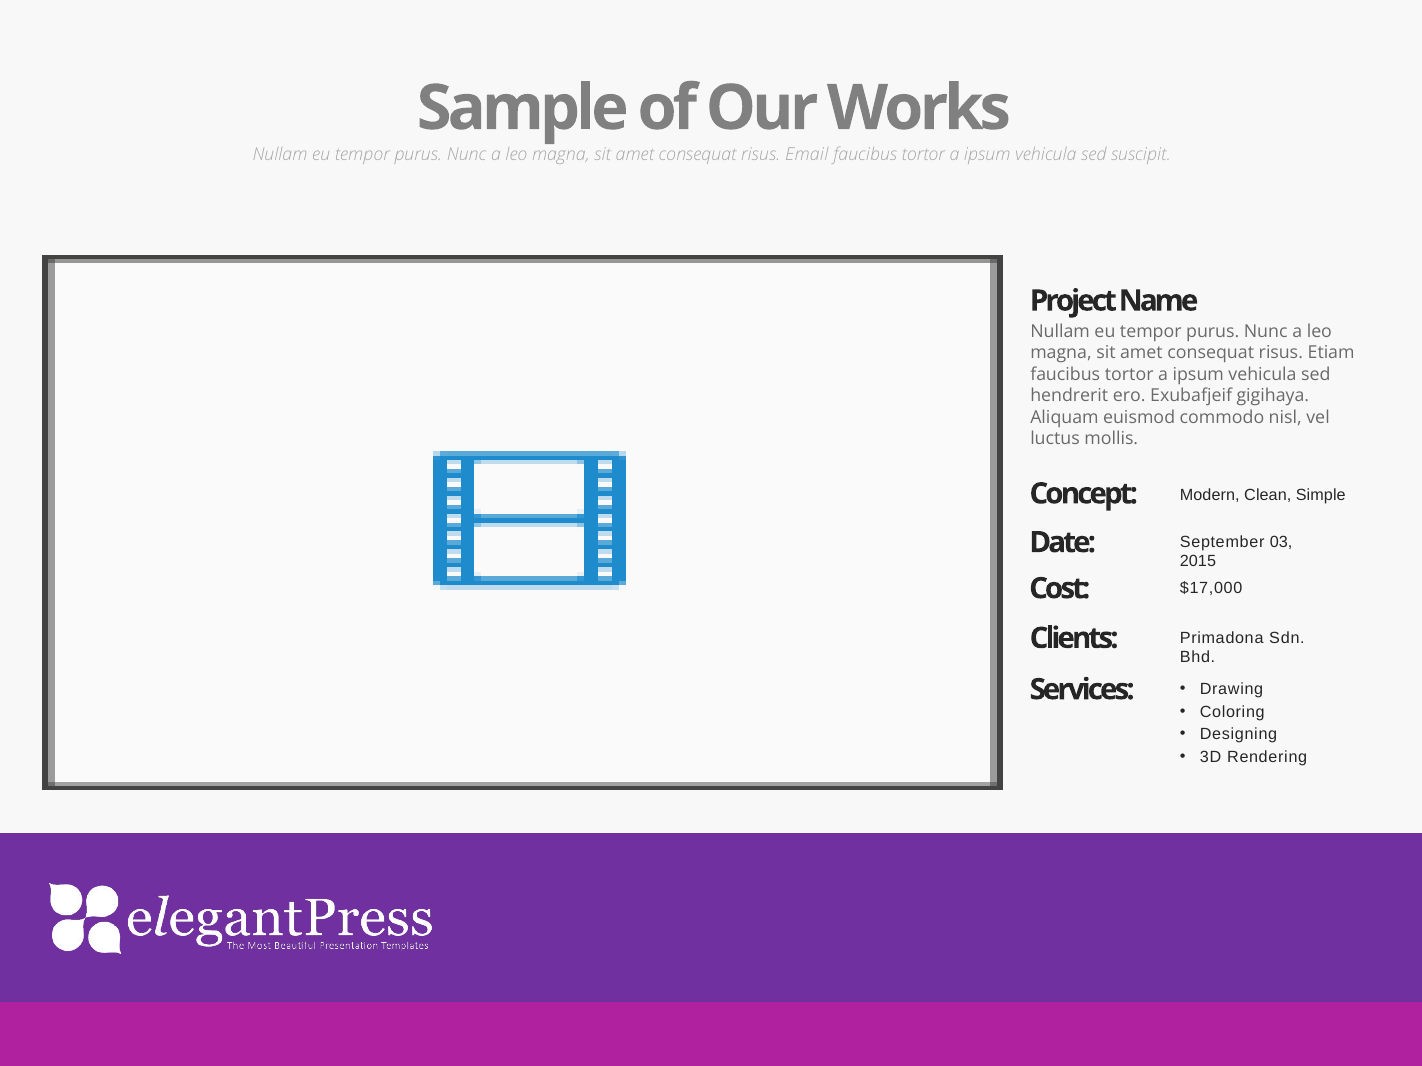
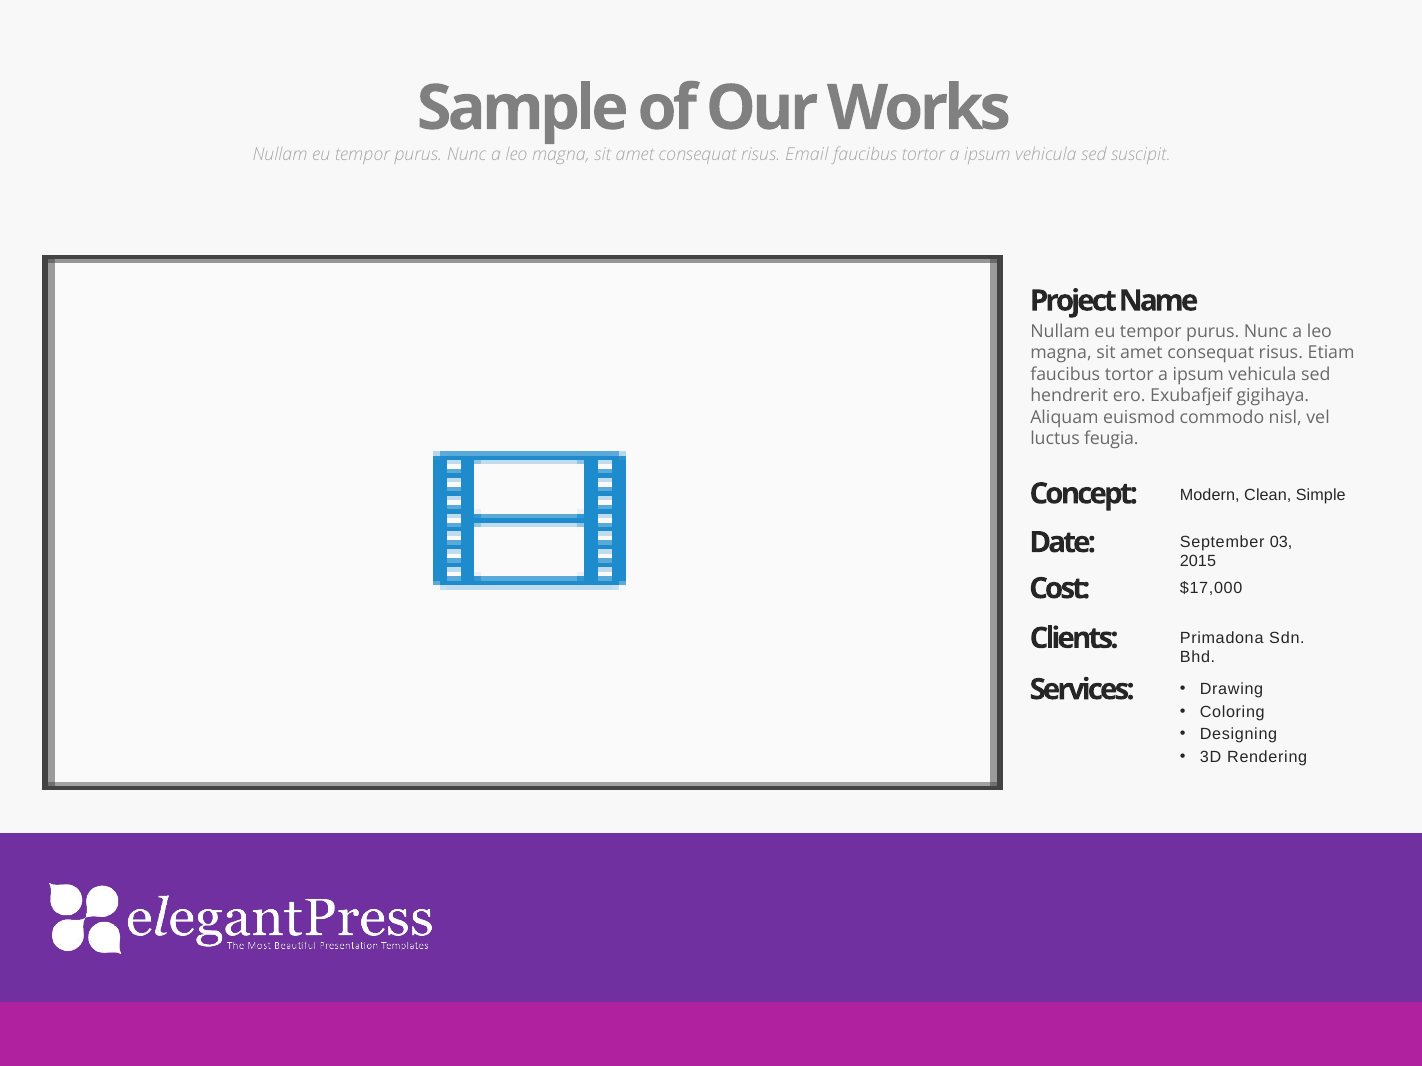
mollis: mollis -> feugia
